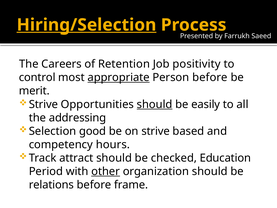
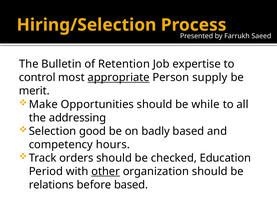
Hiring/Selection underline: present -> none
Careers: Careers -> Bulletin
positivity: positivity -> expertise
Person before: before -> supply
Strive at (43, 104): Strive -> Make
should at (155, 104) underline: present -> none
easily: easily -> while
on strive: strive -> badly
attract: attract -> orders
before frame: frame -> based
